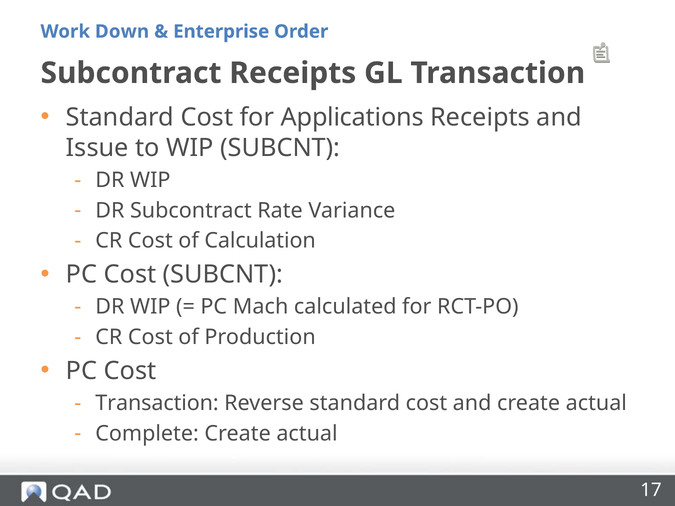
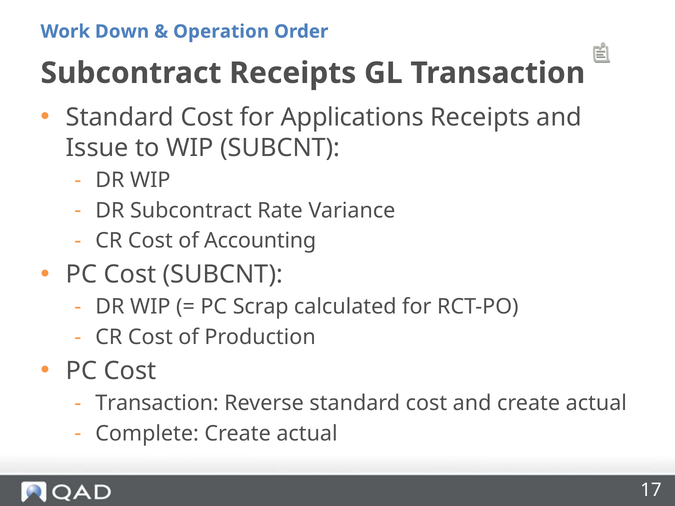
Enterprise: Enterprise -> Operation
Calculation: Calculation -> Accounting
Mach: Mach -> Scrap
